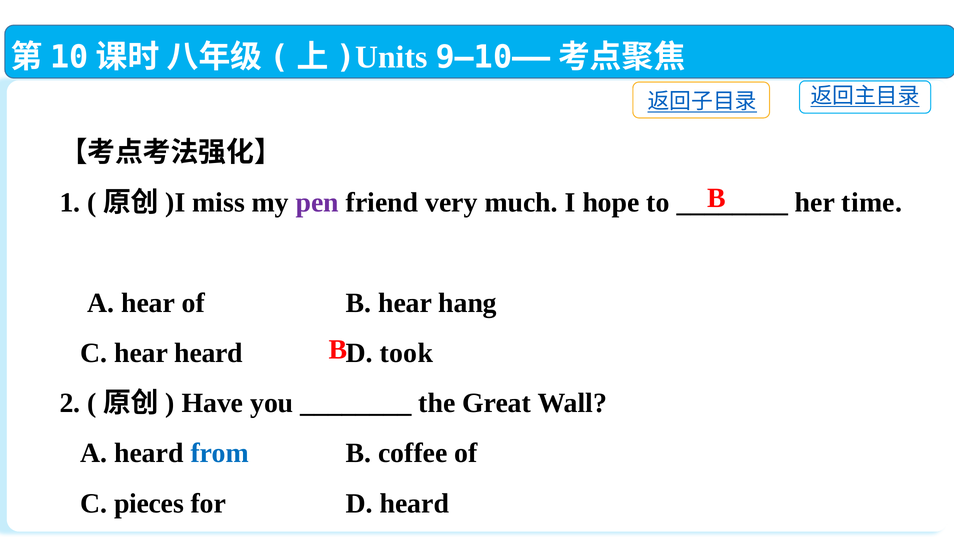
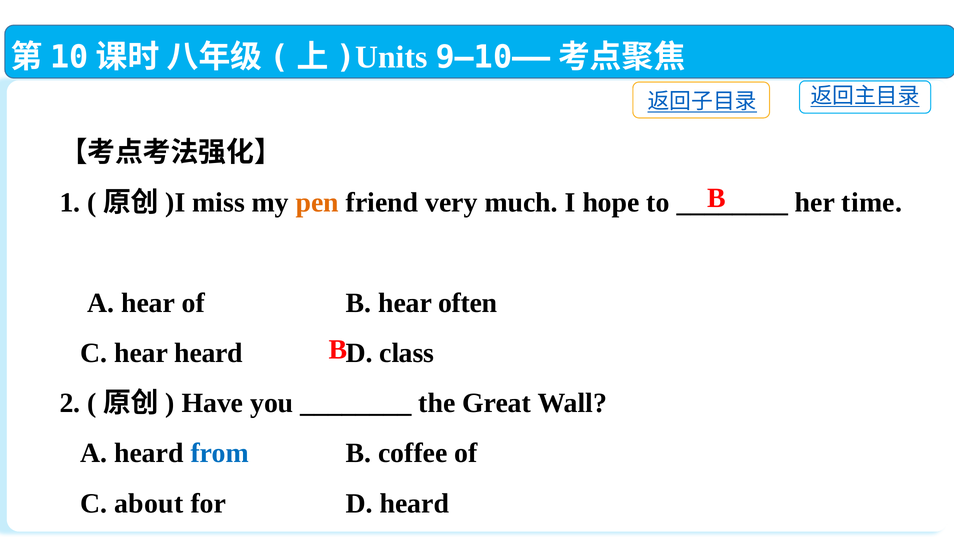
pen colour: purple -> orange
hang: hang -> often
took: took -> class
pieces: pieces -> about
